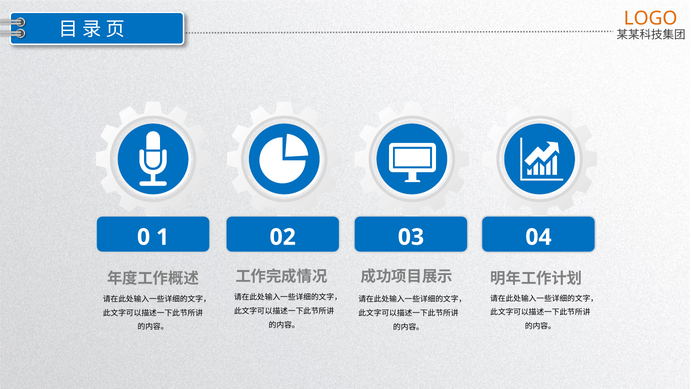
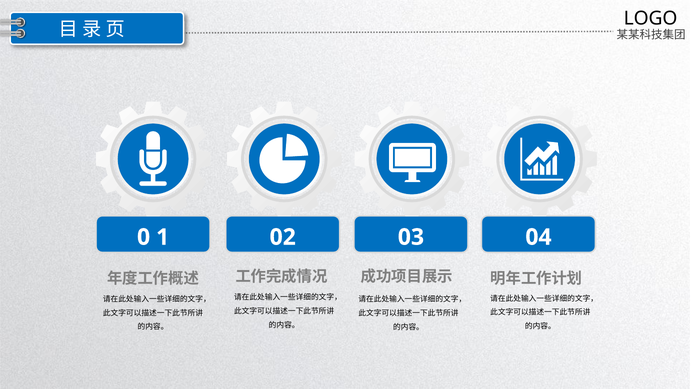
LOGO colour: orange -> black
